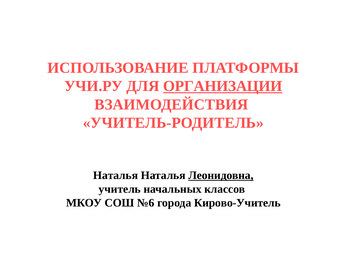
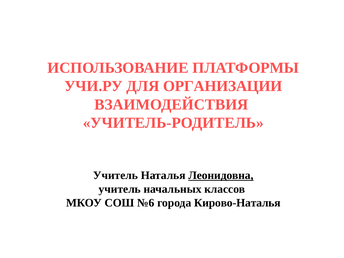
ОРГАНИЗАЦИИ underline: present -> none
Наталья at (116, 175): Наталья -> Учитель
Кирово-Учитель: Кирово-Учитель -> Кирово-Наталья
